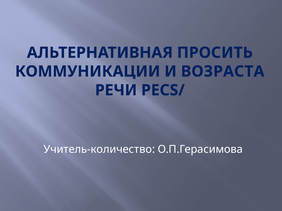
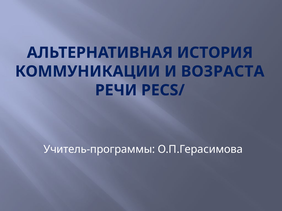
ПРОСИТЬ: ПРОСИТЬ -> ИСТОРИЯ
Учитель-количество: Учитель-количество -> Учитель-программы
